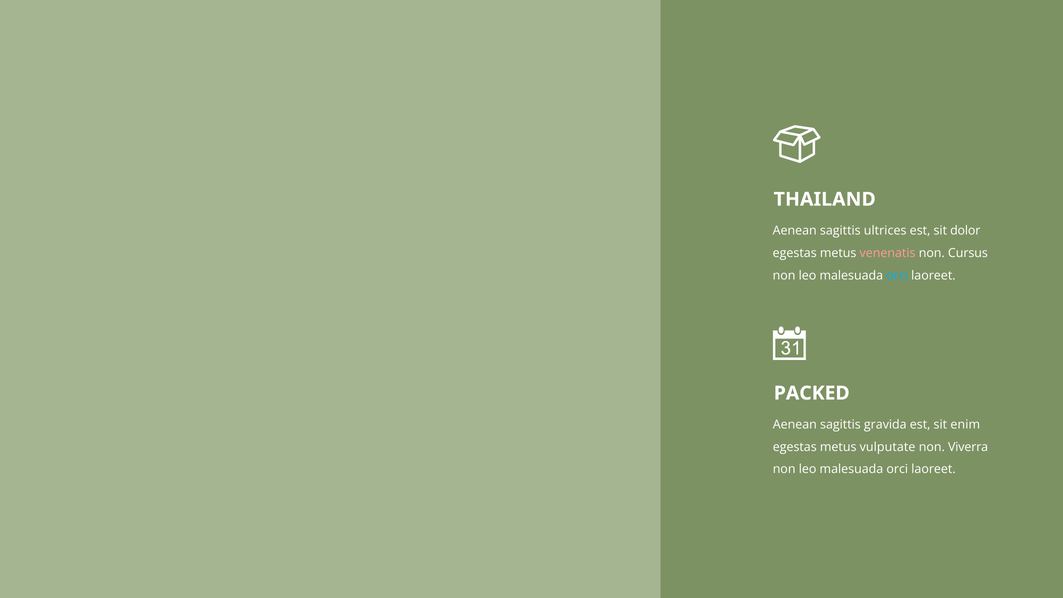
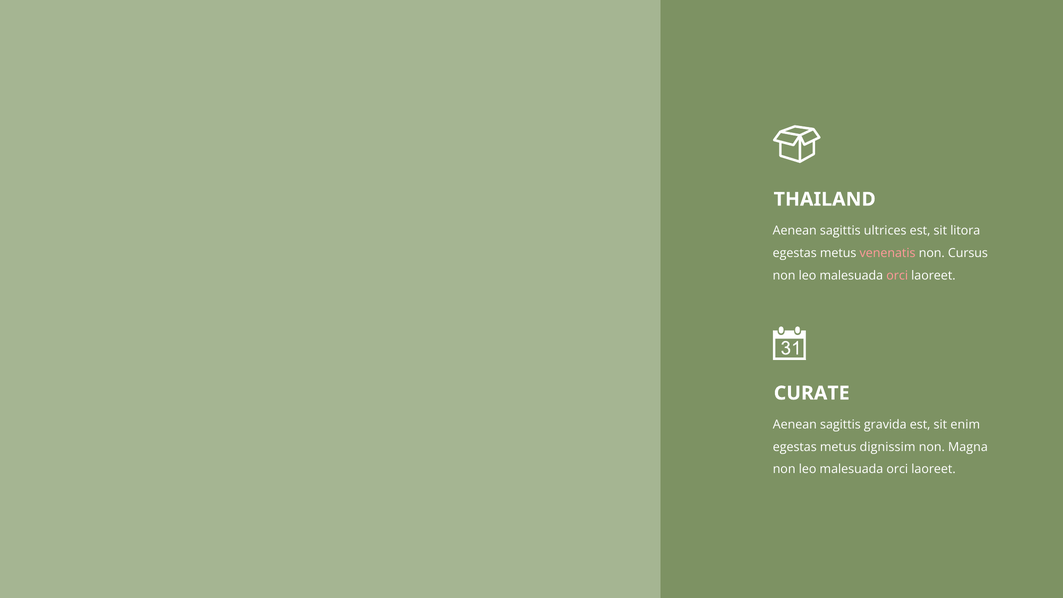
dolor: dolor -> litora
orci at (897, 275) colour: light blue -> pink
PACKED: PACKED -> CURATE
vulputate: vulputate -> dignissim
Viverra: Viverra -> Magna
